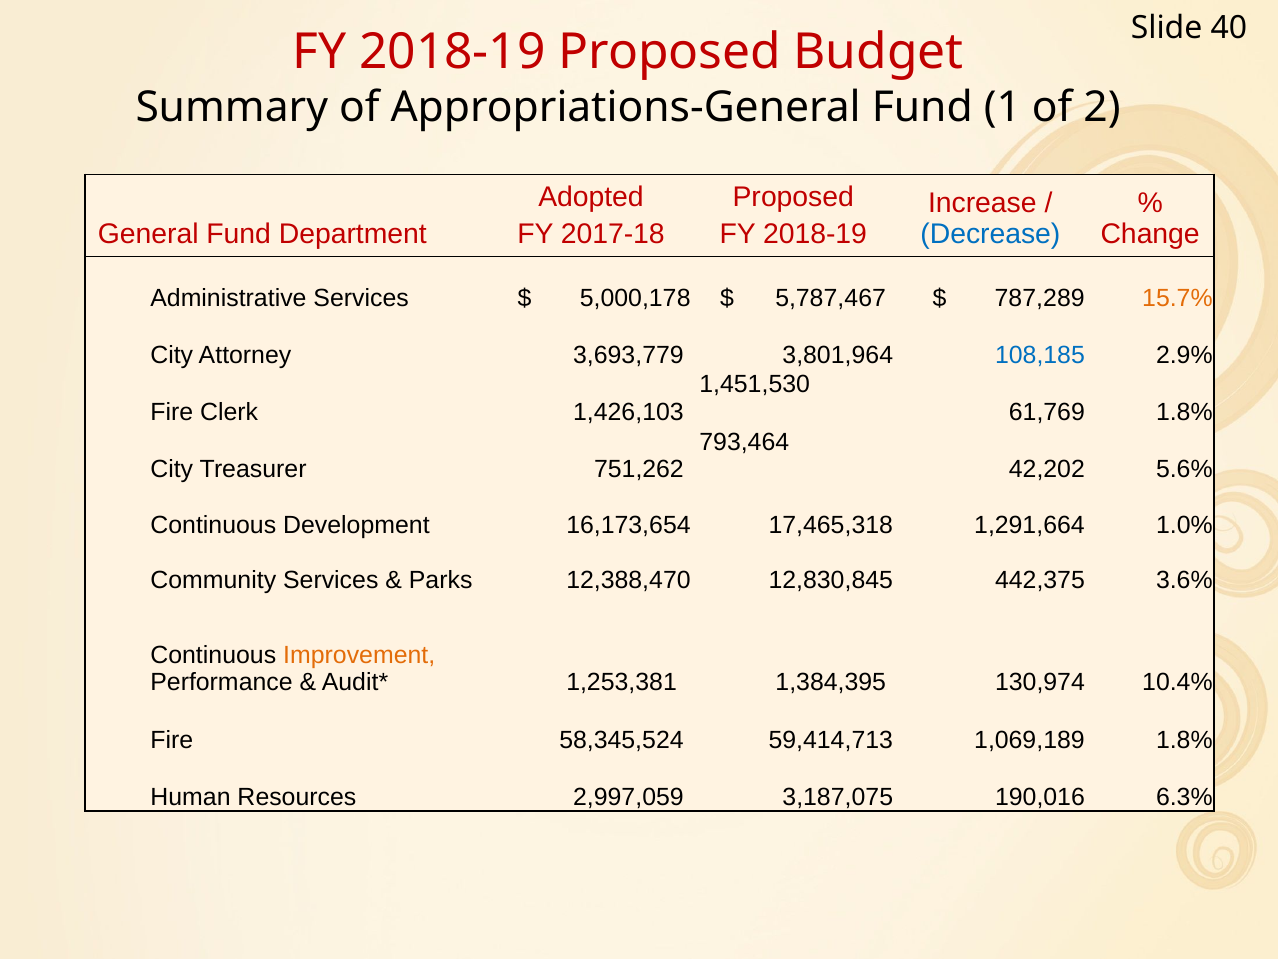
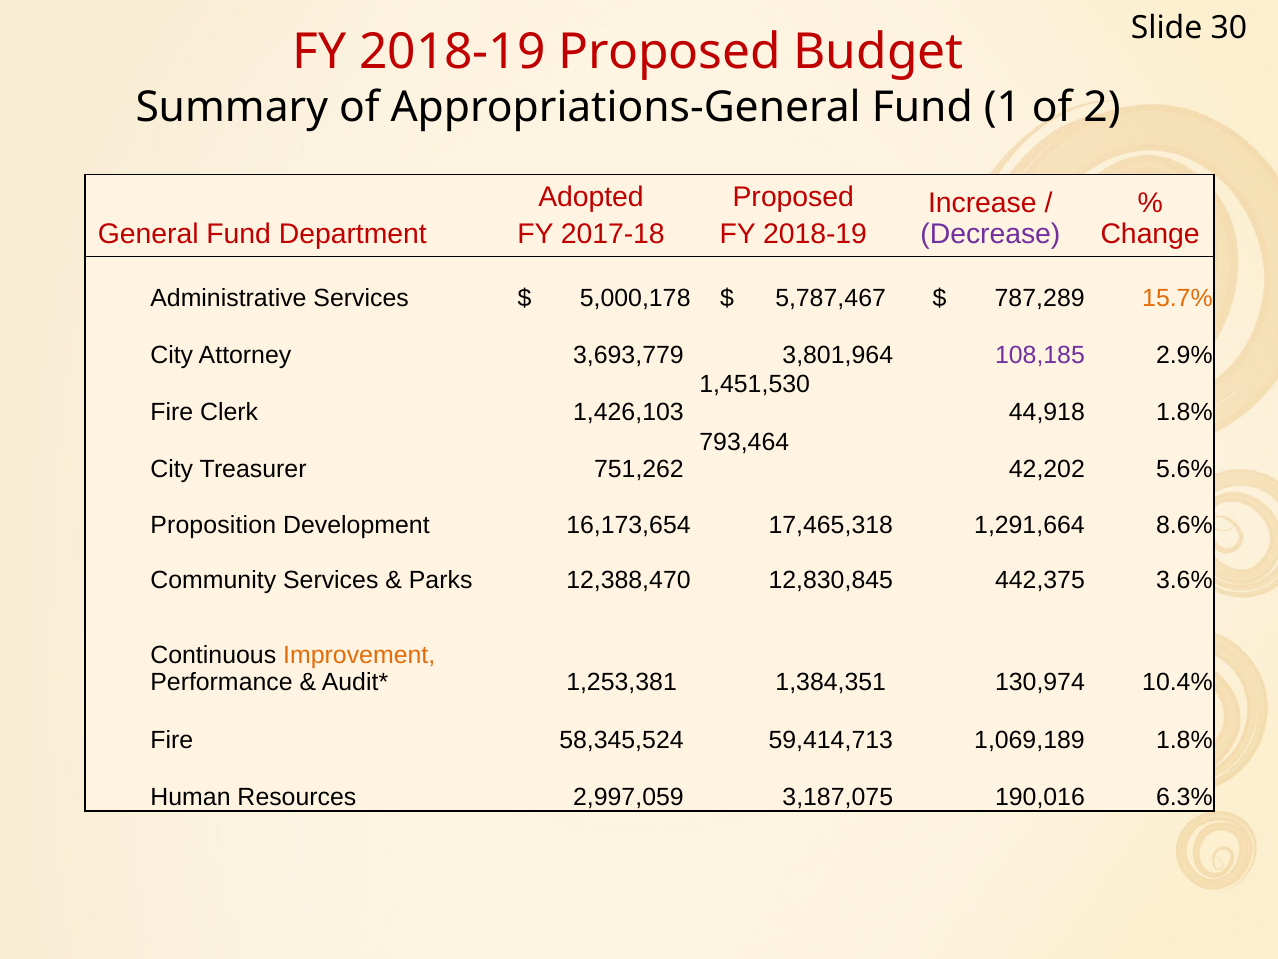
40: 40 -> 30
Decrease colour: blue -> purple
108,185 colour: blue -> purple
61,769: 61,769 -> 44,918
Continuous at (213, 525): Continuous -> Proposition
1.0%: 1.0% -> 8.6%
1,384,395: 1,384,395 -> 1,384,351
